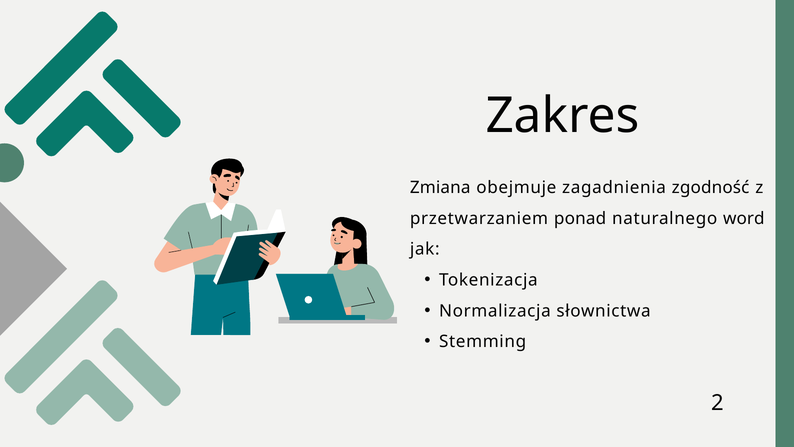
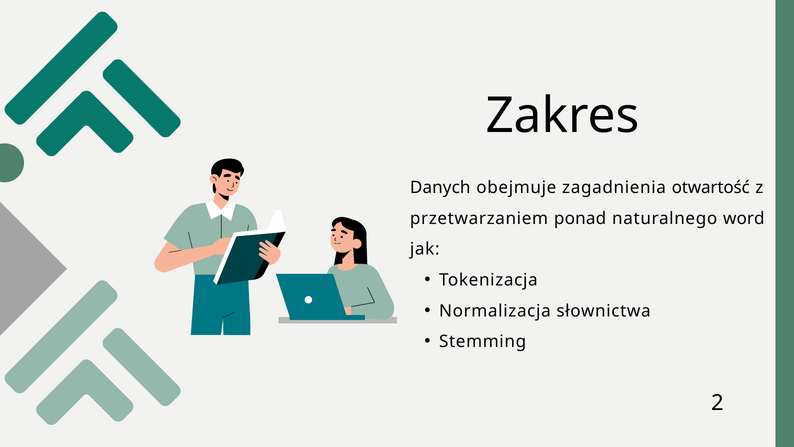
Zmiana: Zmiana -> Danych
zgodność: zgodność -> otwartość
